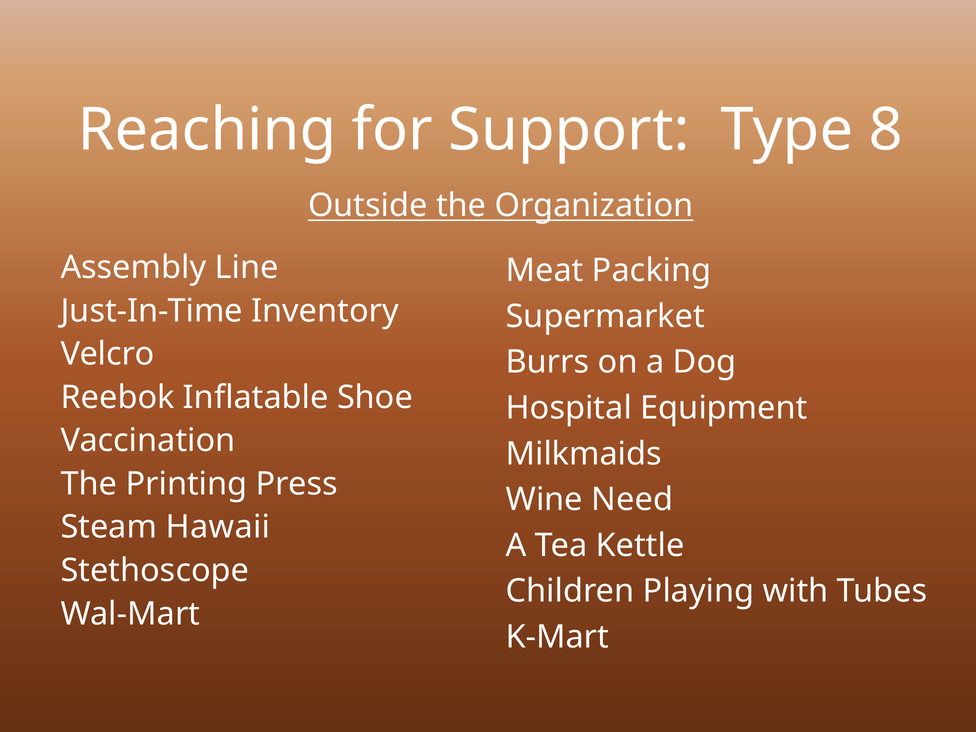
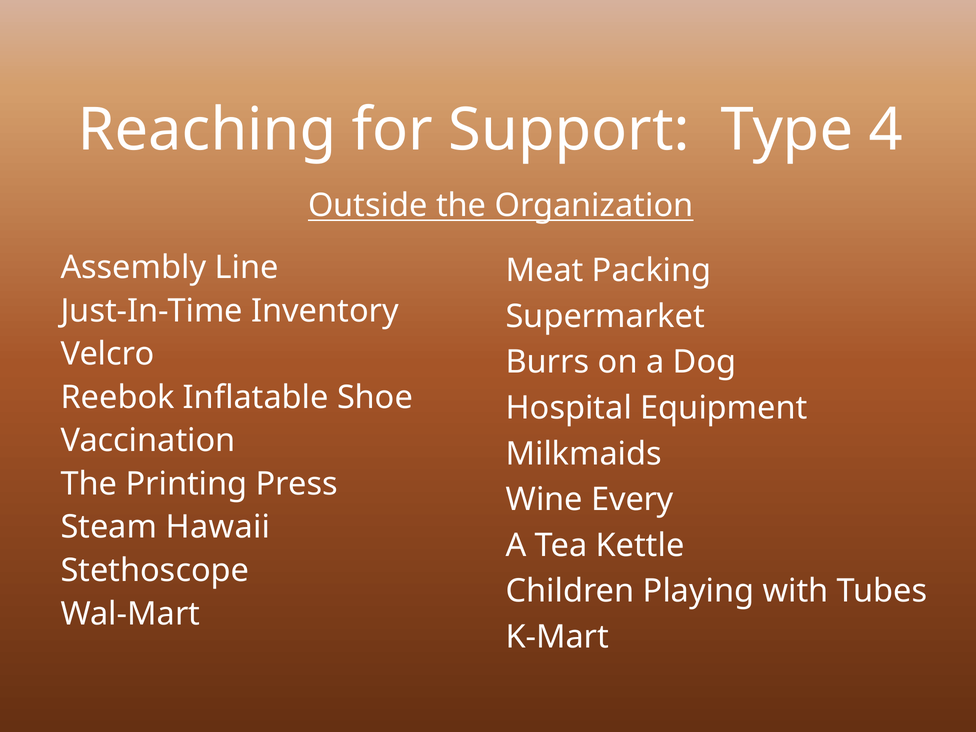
8: 8 -> 4
Need: Need -> Every
